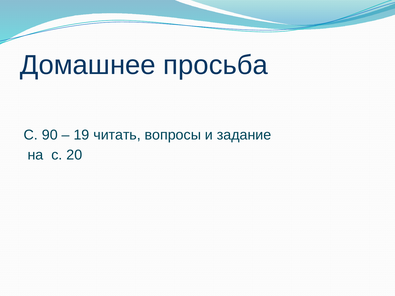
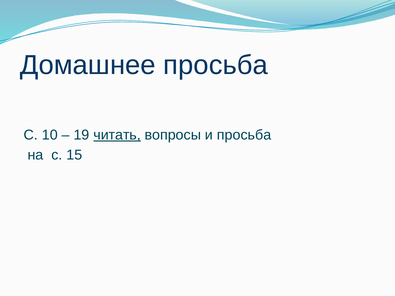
90: 90 -> 10
читать underline: none -> present
и задание: задание -> просьба
20: 20 -> 15
